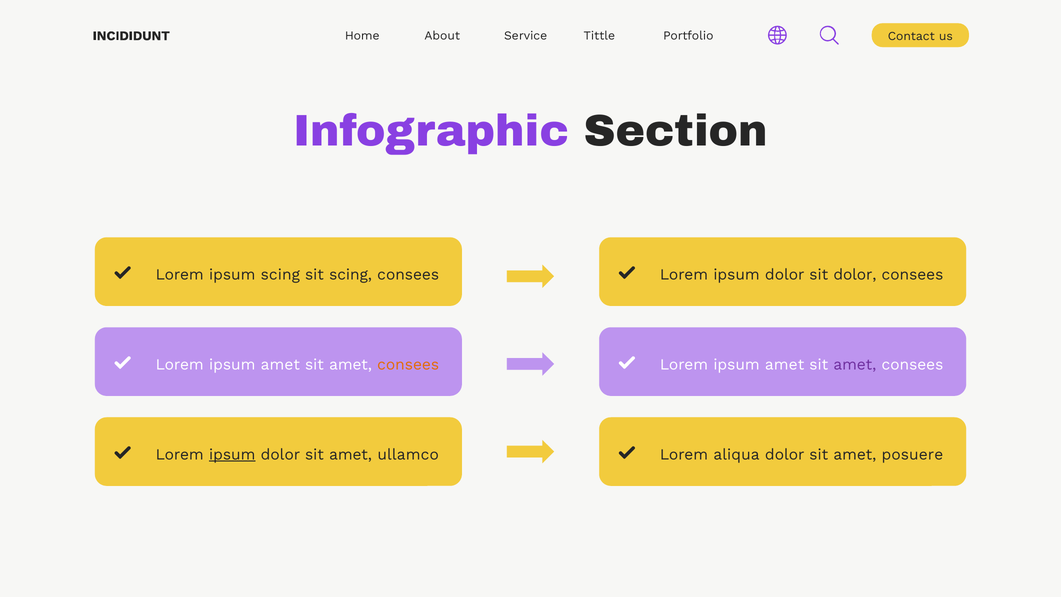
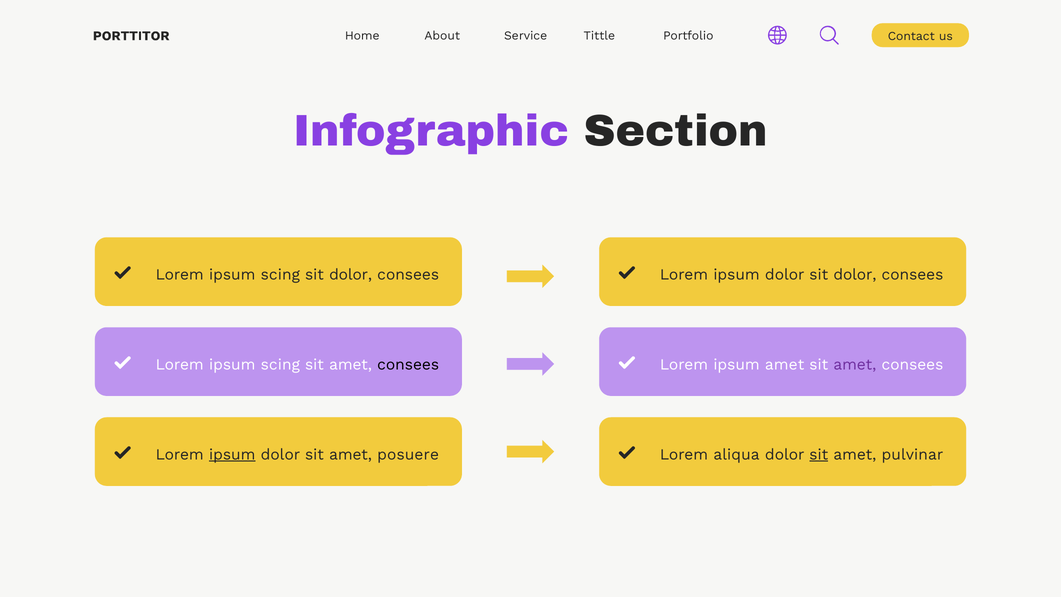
INCIDIDUNT: INCIDIDUNT -> PORTTITOR
scing at (351, 274): scing -> dolor
amet at (280, 364): amet -> scing
consees at (408, 364) colour: orange -> black
ullamco: ullamco -> posuere
sit at (819, 454) underline: none -> present
posuere: posuere -> pulvinar
